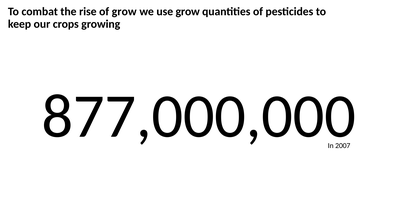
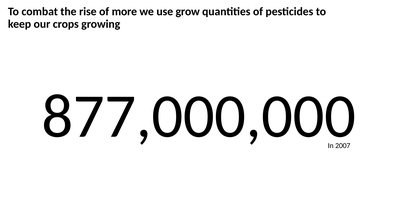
of grow: grow -> more
